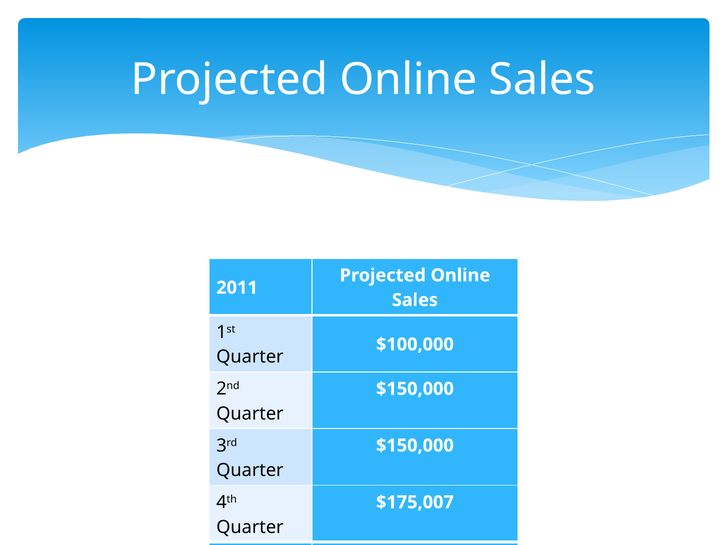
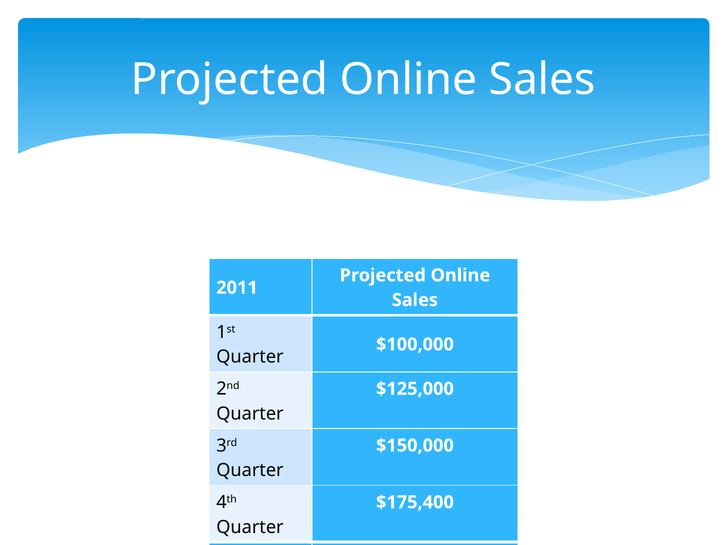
$150,000 at (415, 389): $150,000 -> $125,000
$175,007: $175,007 -> $175,400
